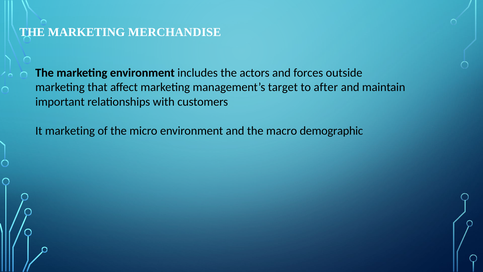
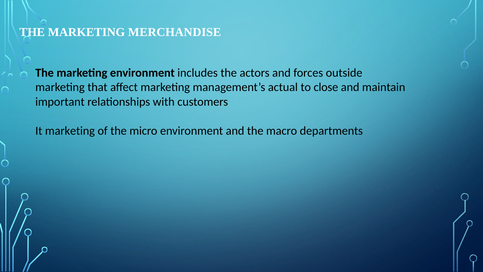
target: target -> actual
after: after -> close
demographic: demographic -> departments
